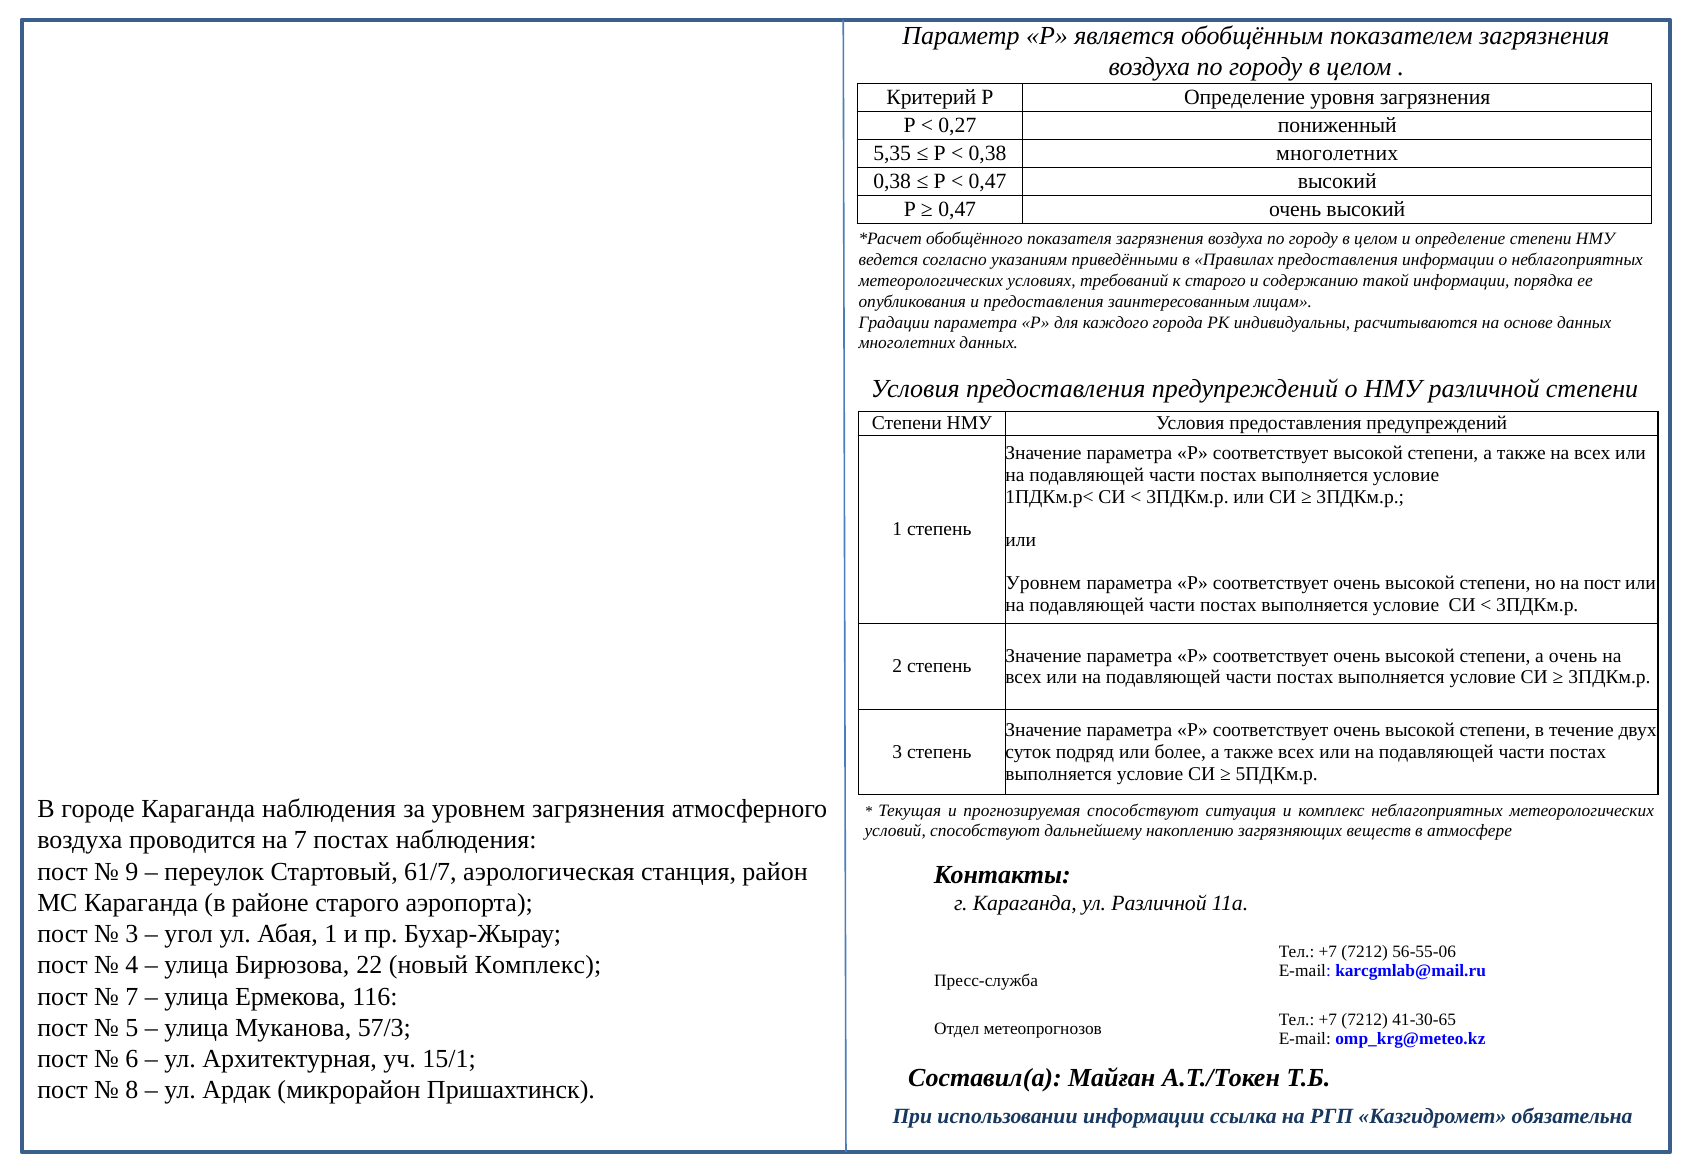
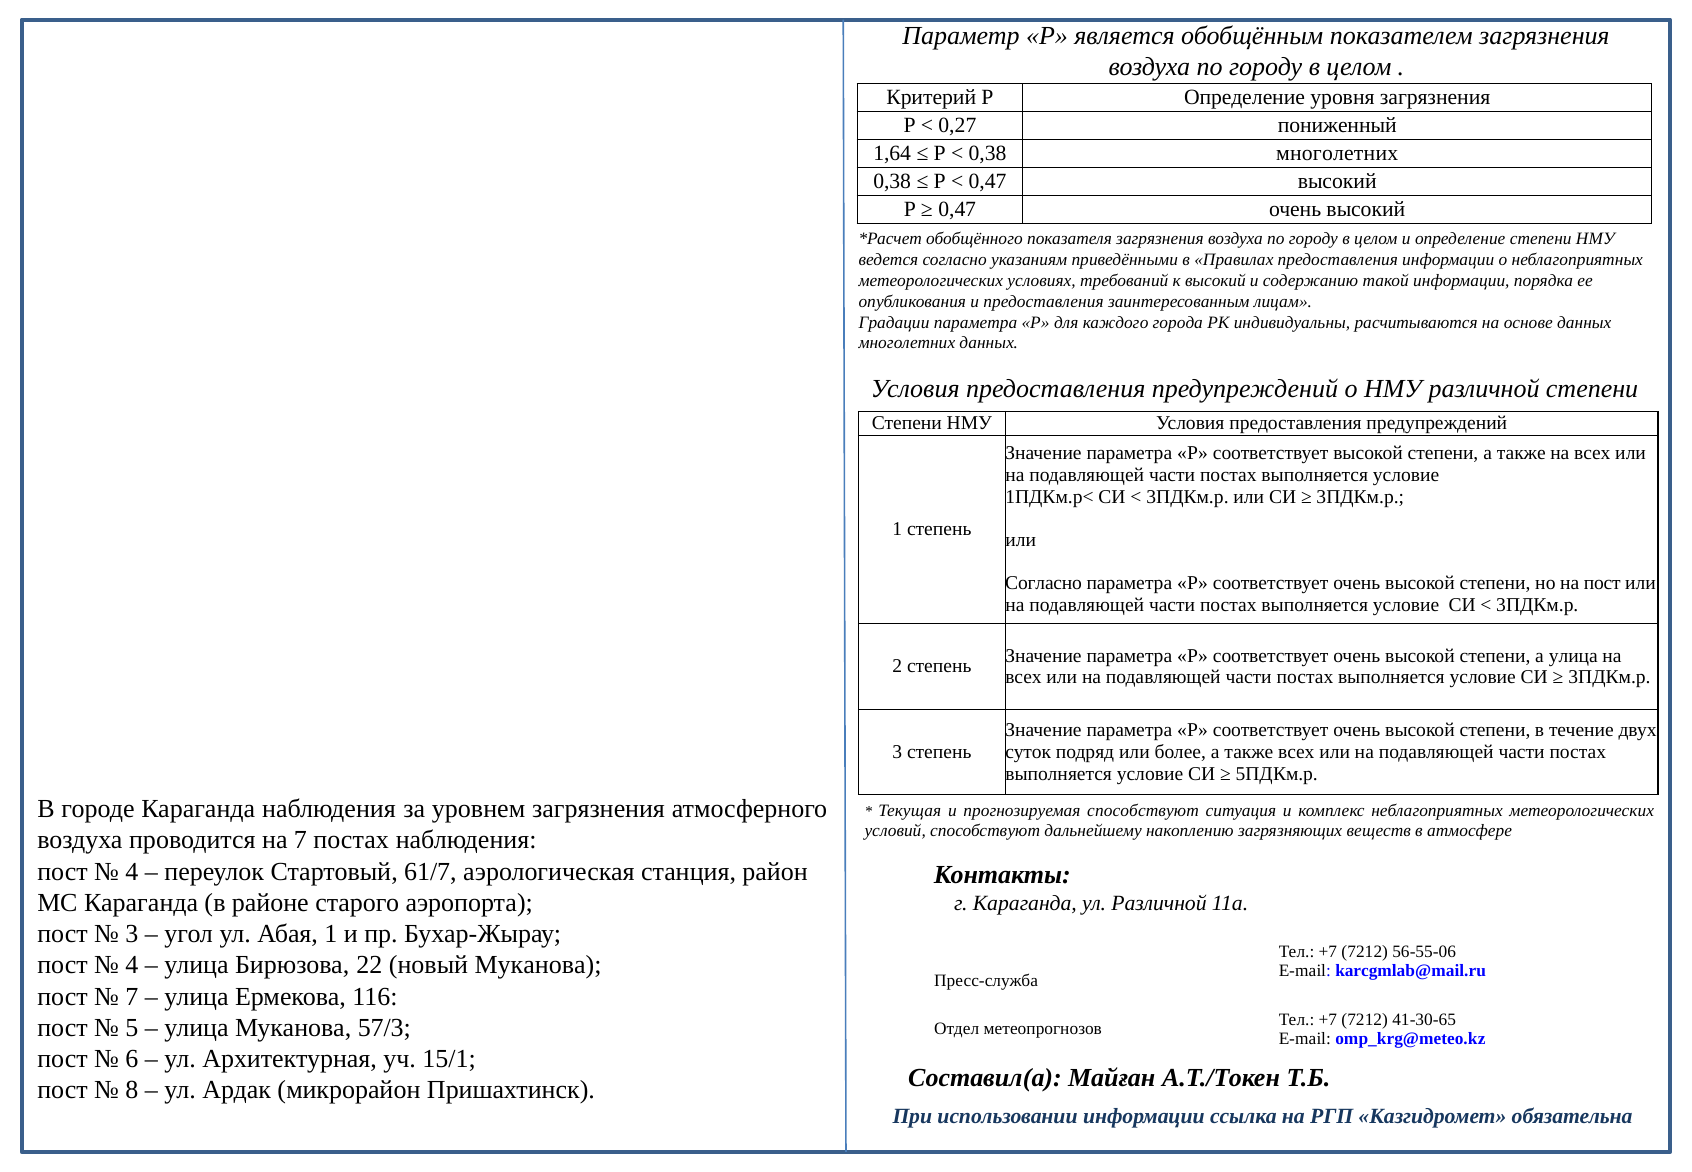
5,35: 5,35 -> 1,64
к старого: старого -> высокий
Уровнем at (1043, 583): Уровнем -> Согласно
а очень: очень -> улица
9 at (132, 871): 9 -> 4
новый Комплекс: Комплекс -> Муканова
